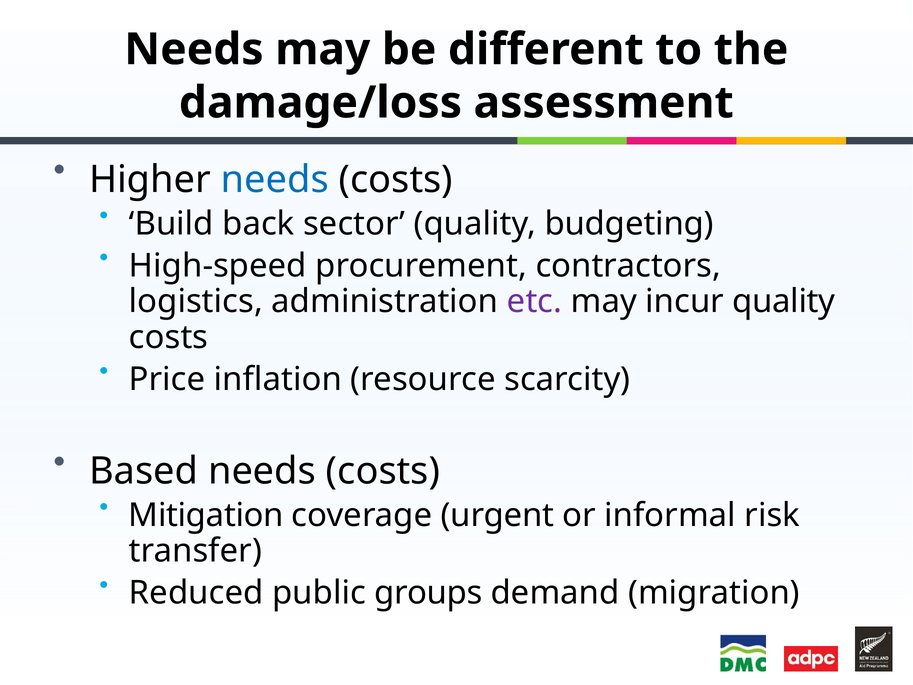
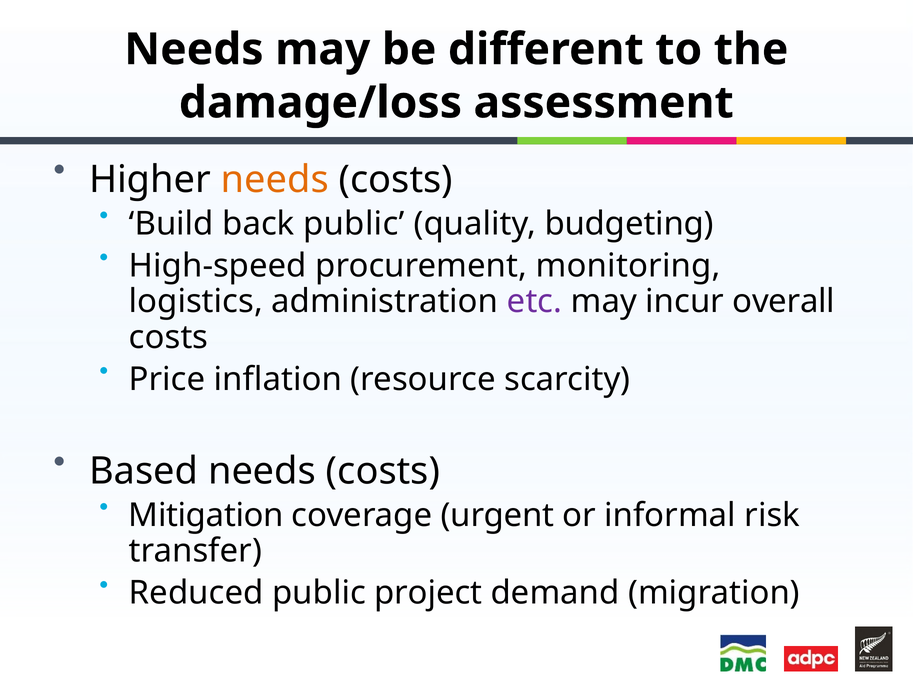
needs at (275, 180) colour: blue -> orange
back sector: sector -> public
contractors: contractors -> monitoring
incur quality: quality -> overall
groups: groups -> project
